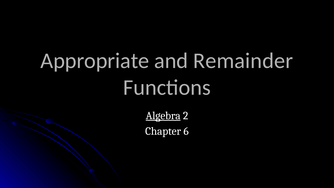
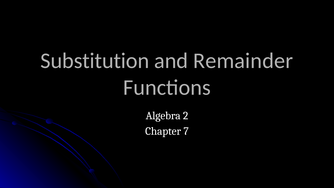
Appropriate: Appropriate -> Substitution
Algebra underline: present -> none
6: 6 -> 7
